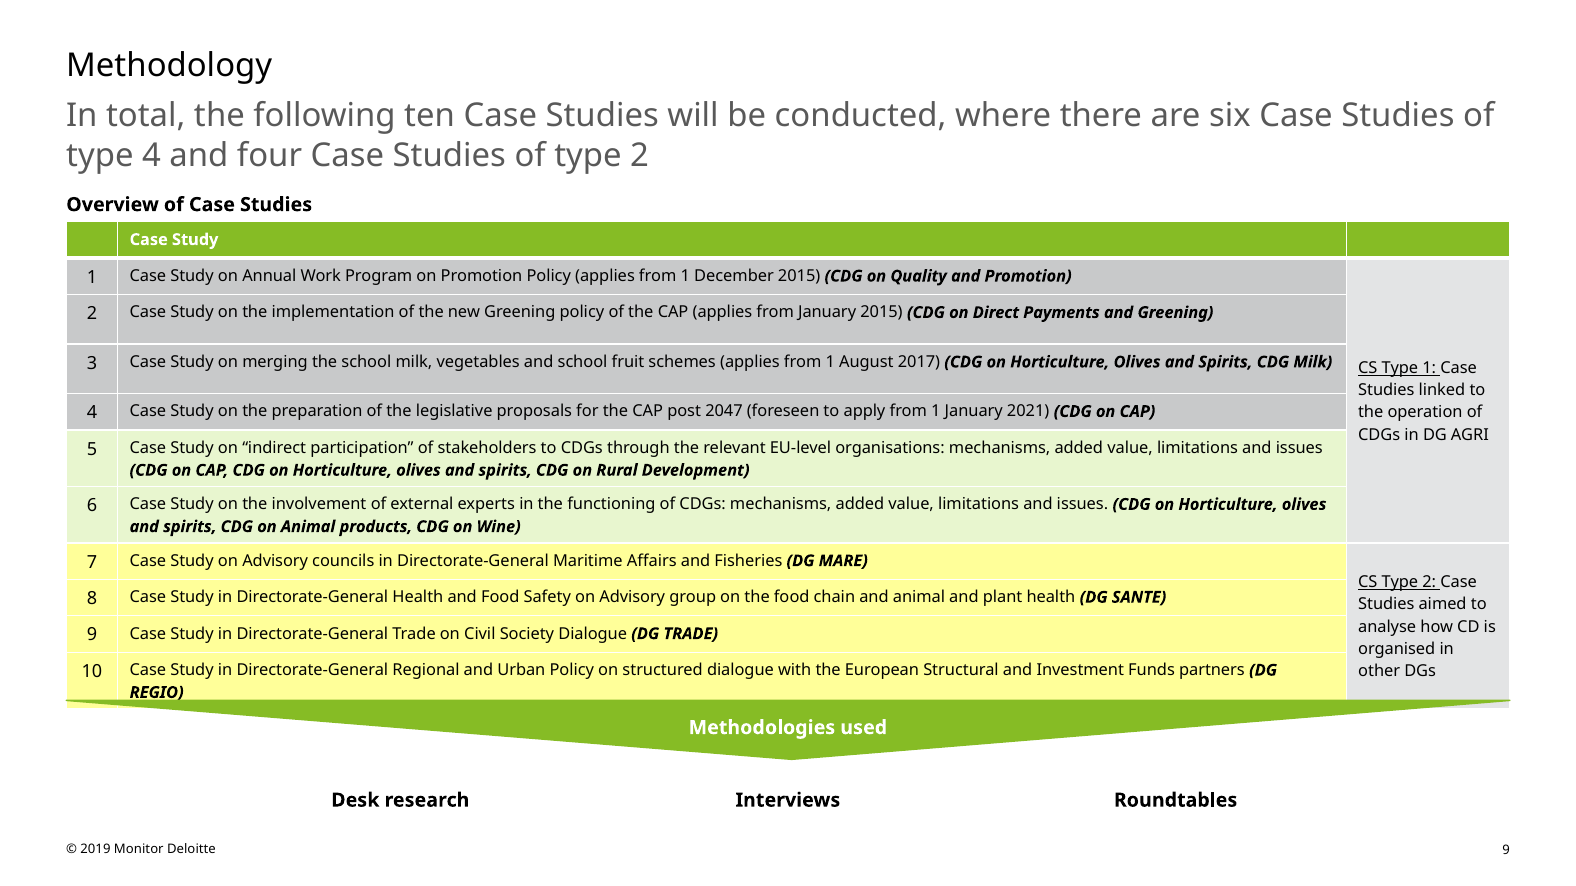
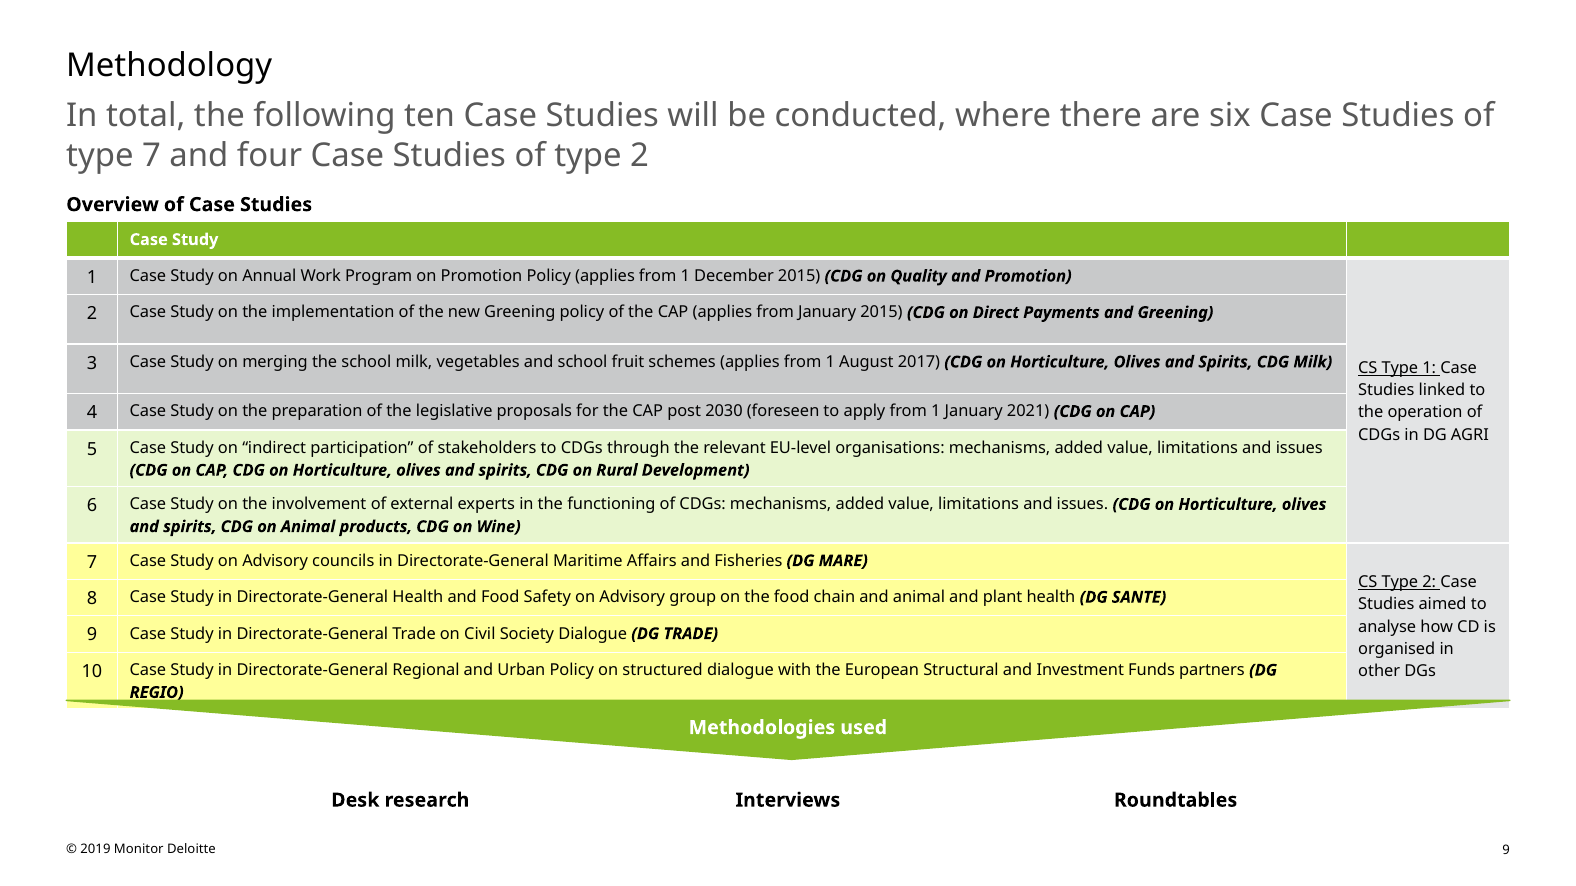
type 4: 4 -> 7
2047: 2047 -> 2030
